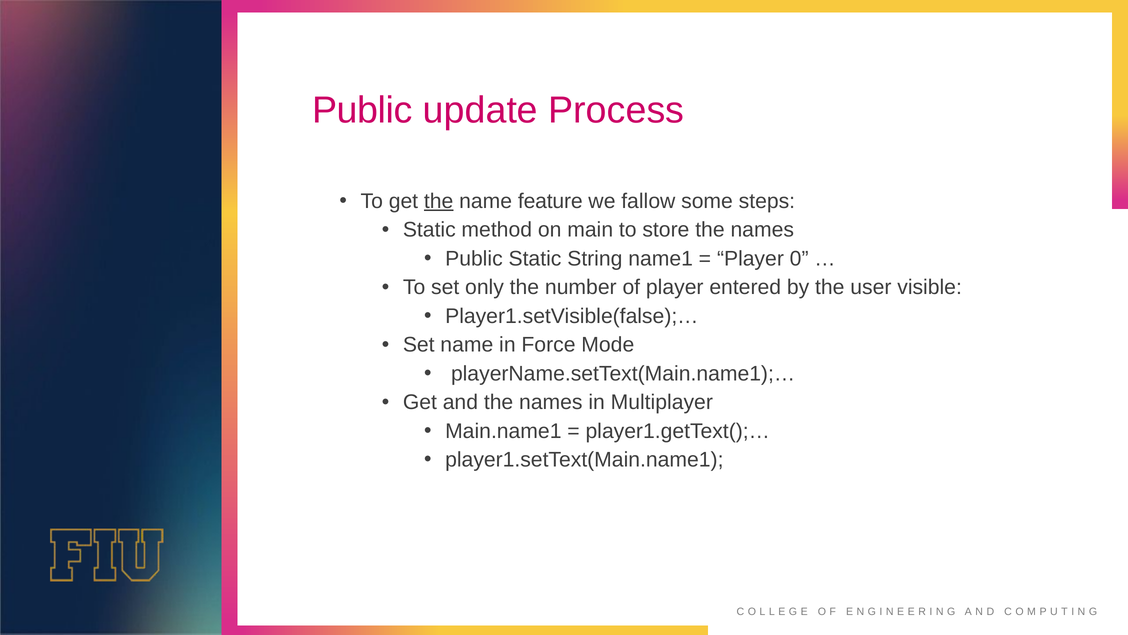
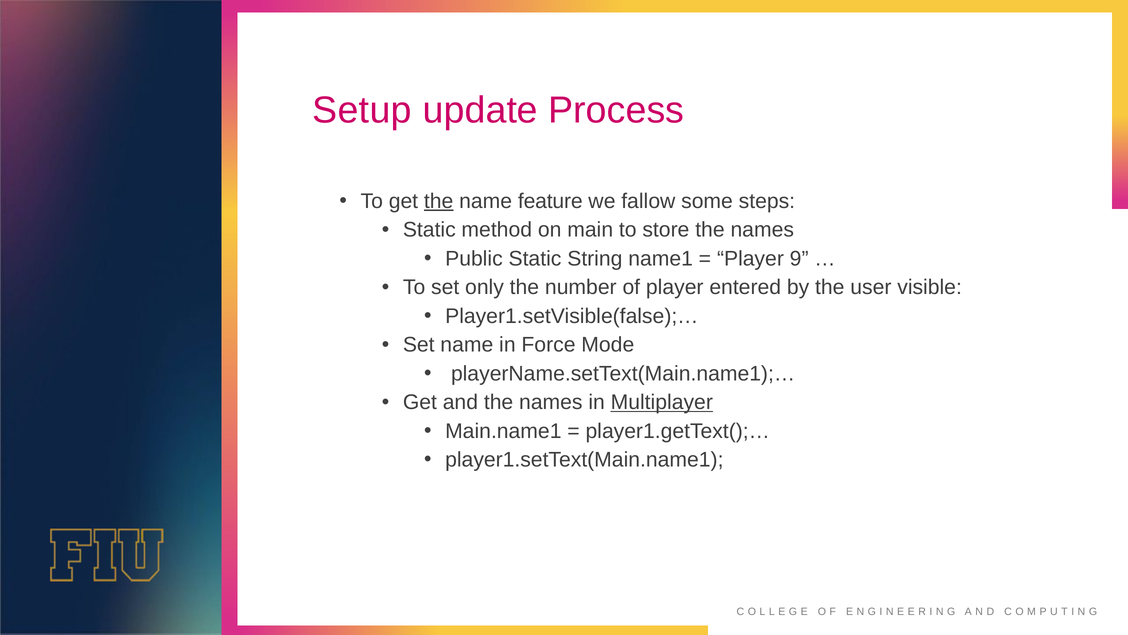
Public at (362, 110): Public -> Setup
0: 0 -> 9
Multiplayer underline: none -> present
